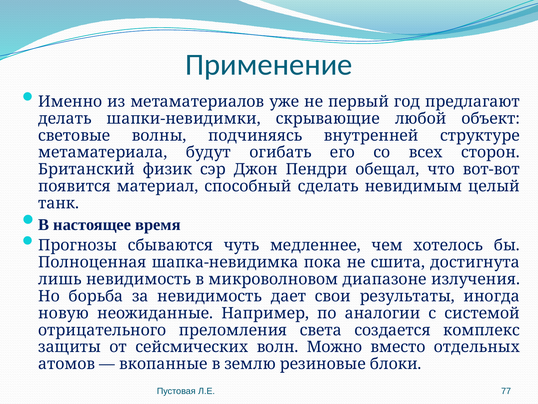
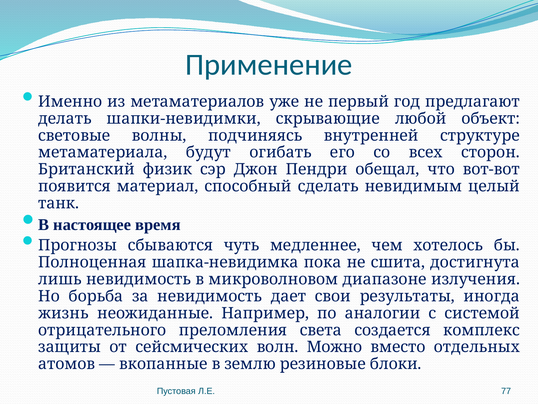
новую: новую -> жизнь
